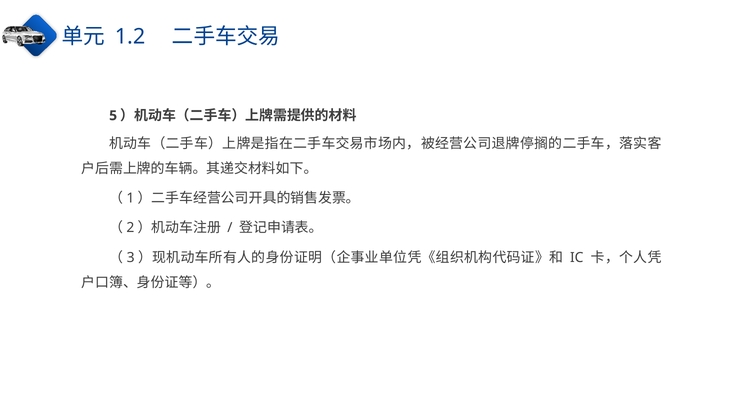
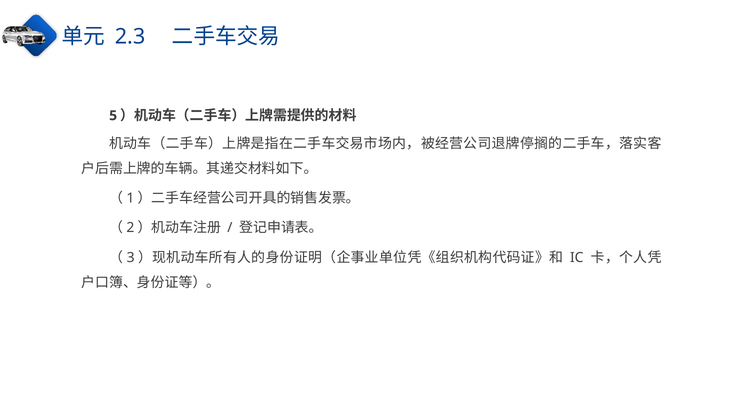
1.2: 1.2 -> 2.3
